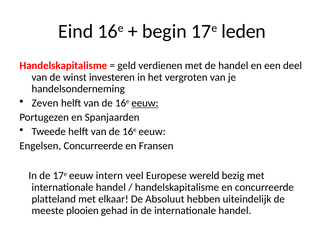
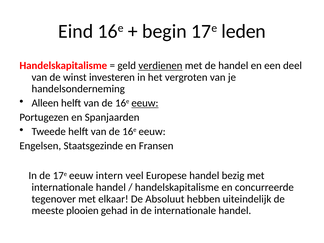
verdienen underline: none -> present
Zeven: Zeven -> Alleen
Engelsen Concurreerde: Concurreerde -> Staatsgezinde
Europese wereld: wereld -> handel
platteland: platteland -> tegenover
